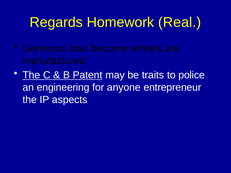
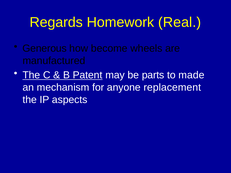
traits: traits -> parts
police: police -> made
engineering: engineering -> mechanism
entrepreneur: entrepreneur -> replacement
